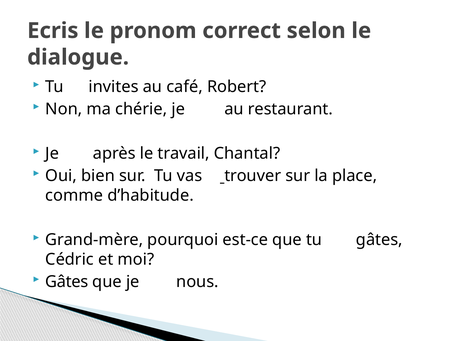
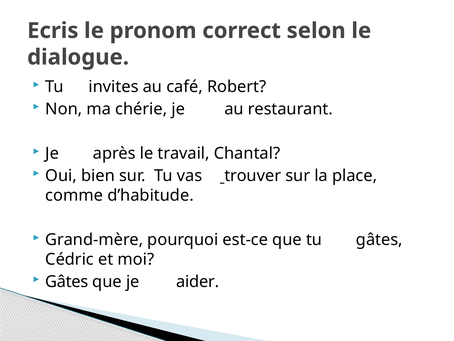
nous: nous -> aider
